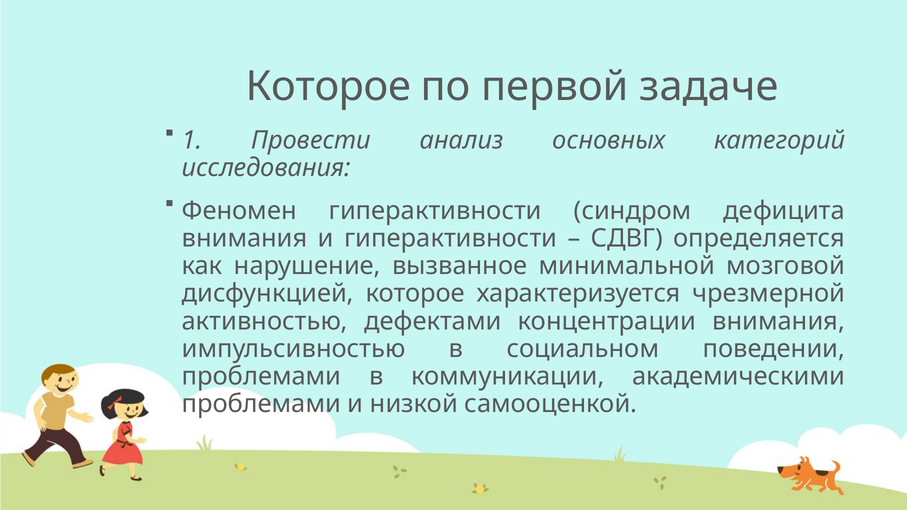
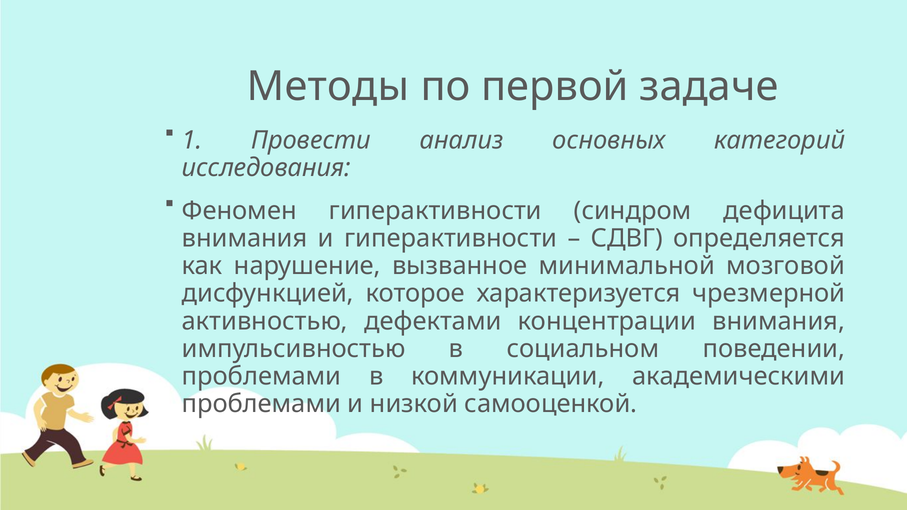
Которое at (328, 87): Которое -> Методы
